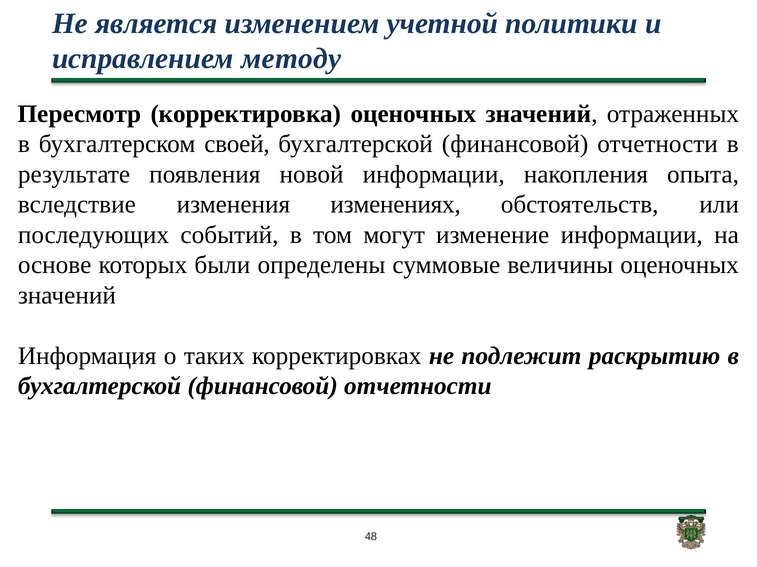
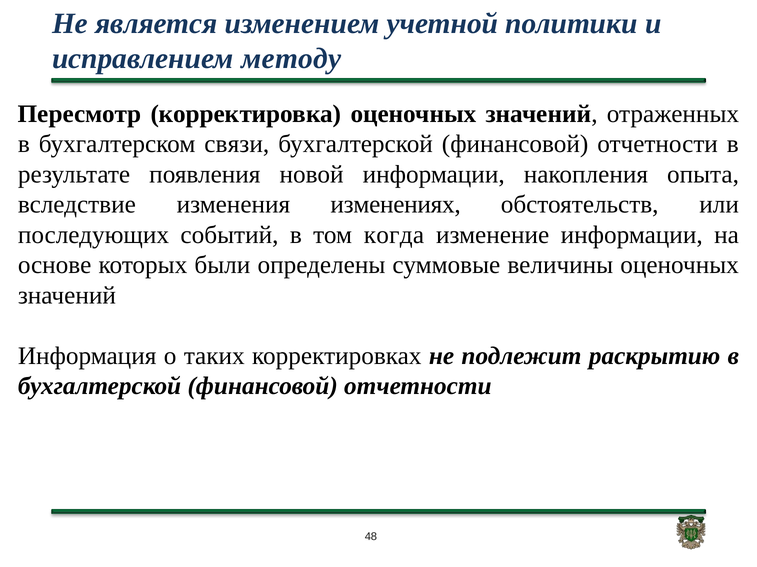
своей: своей -> связи
могут: могут -> когда
